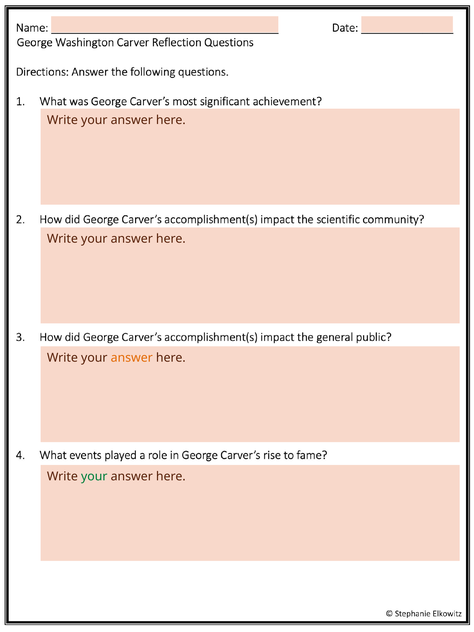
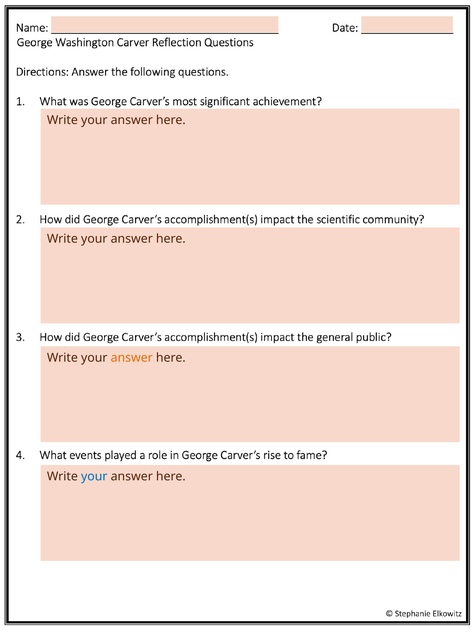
your at (94, 476) colour: green -> blue
